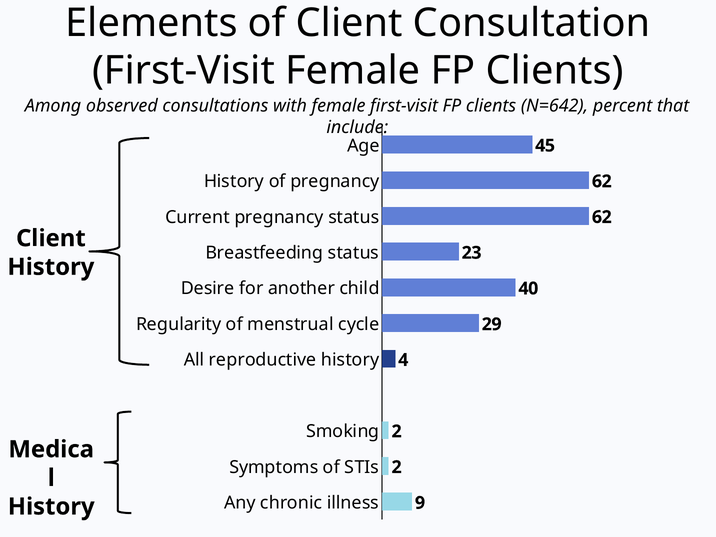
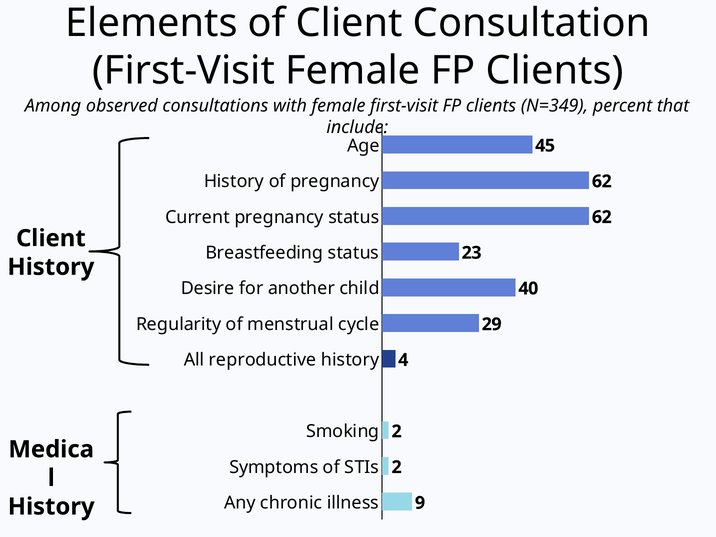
N=642: N=642 -> N=349
